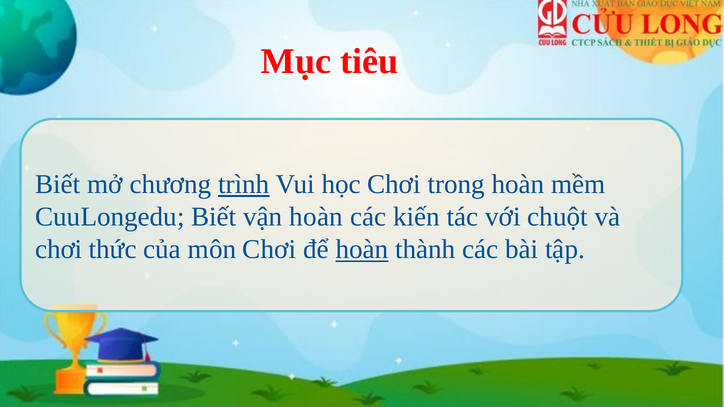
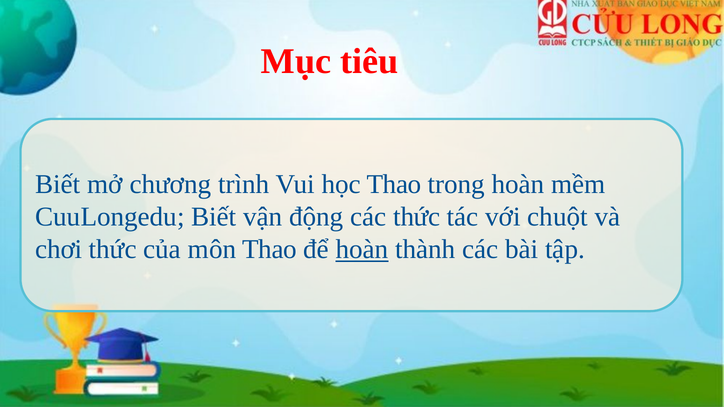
trình underline: present -> none
học Chơi: Chơi -> Thao
vận hoàn: hoàn -> động
các kiến: kiến -> thức
môn Chơi: Chơi -> Thao
